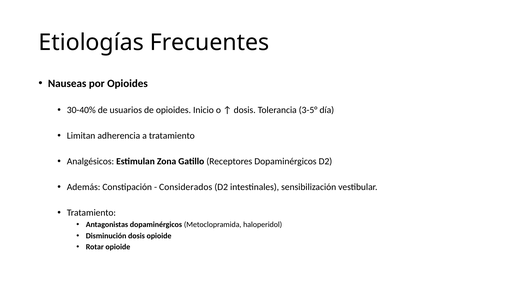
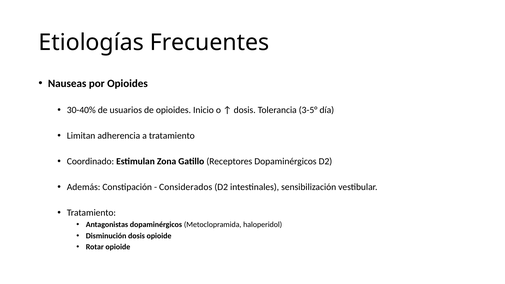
Analgésicos: Analgésicos -> Coordinado
